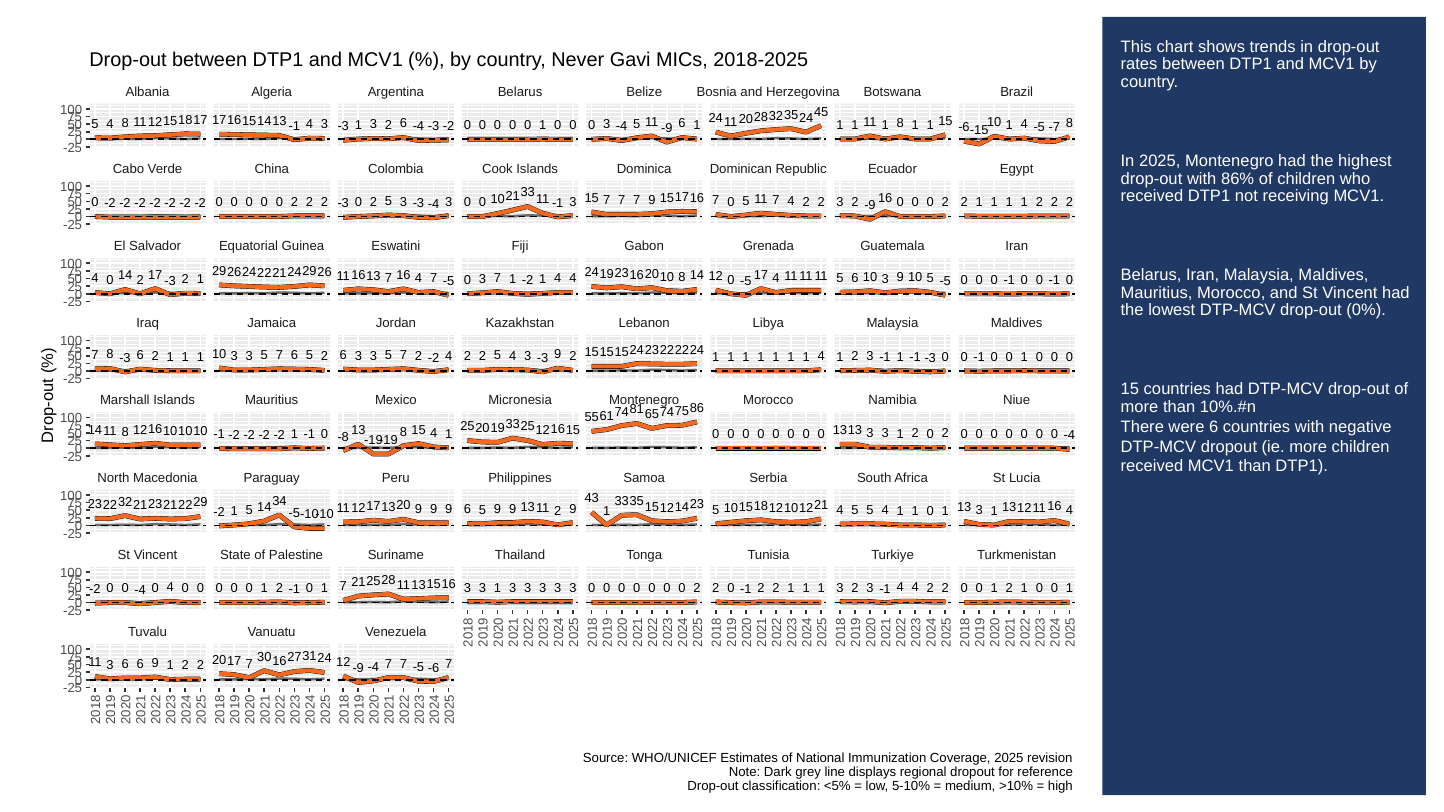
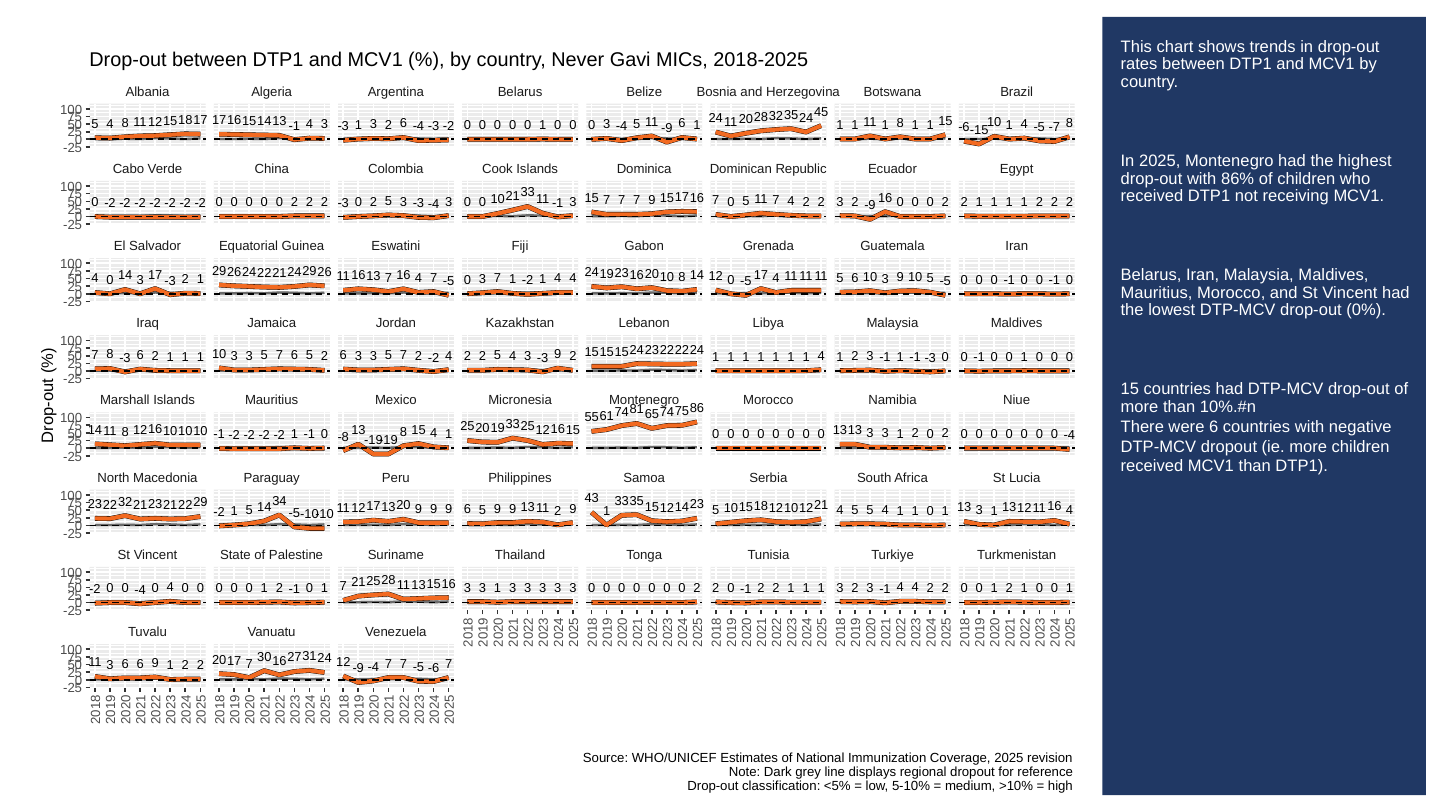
14 2: 2 -> 3
